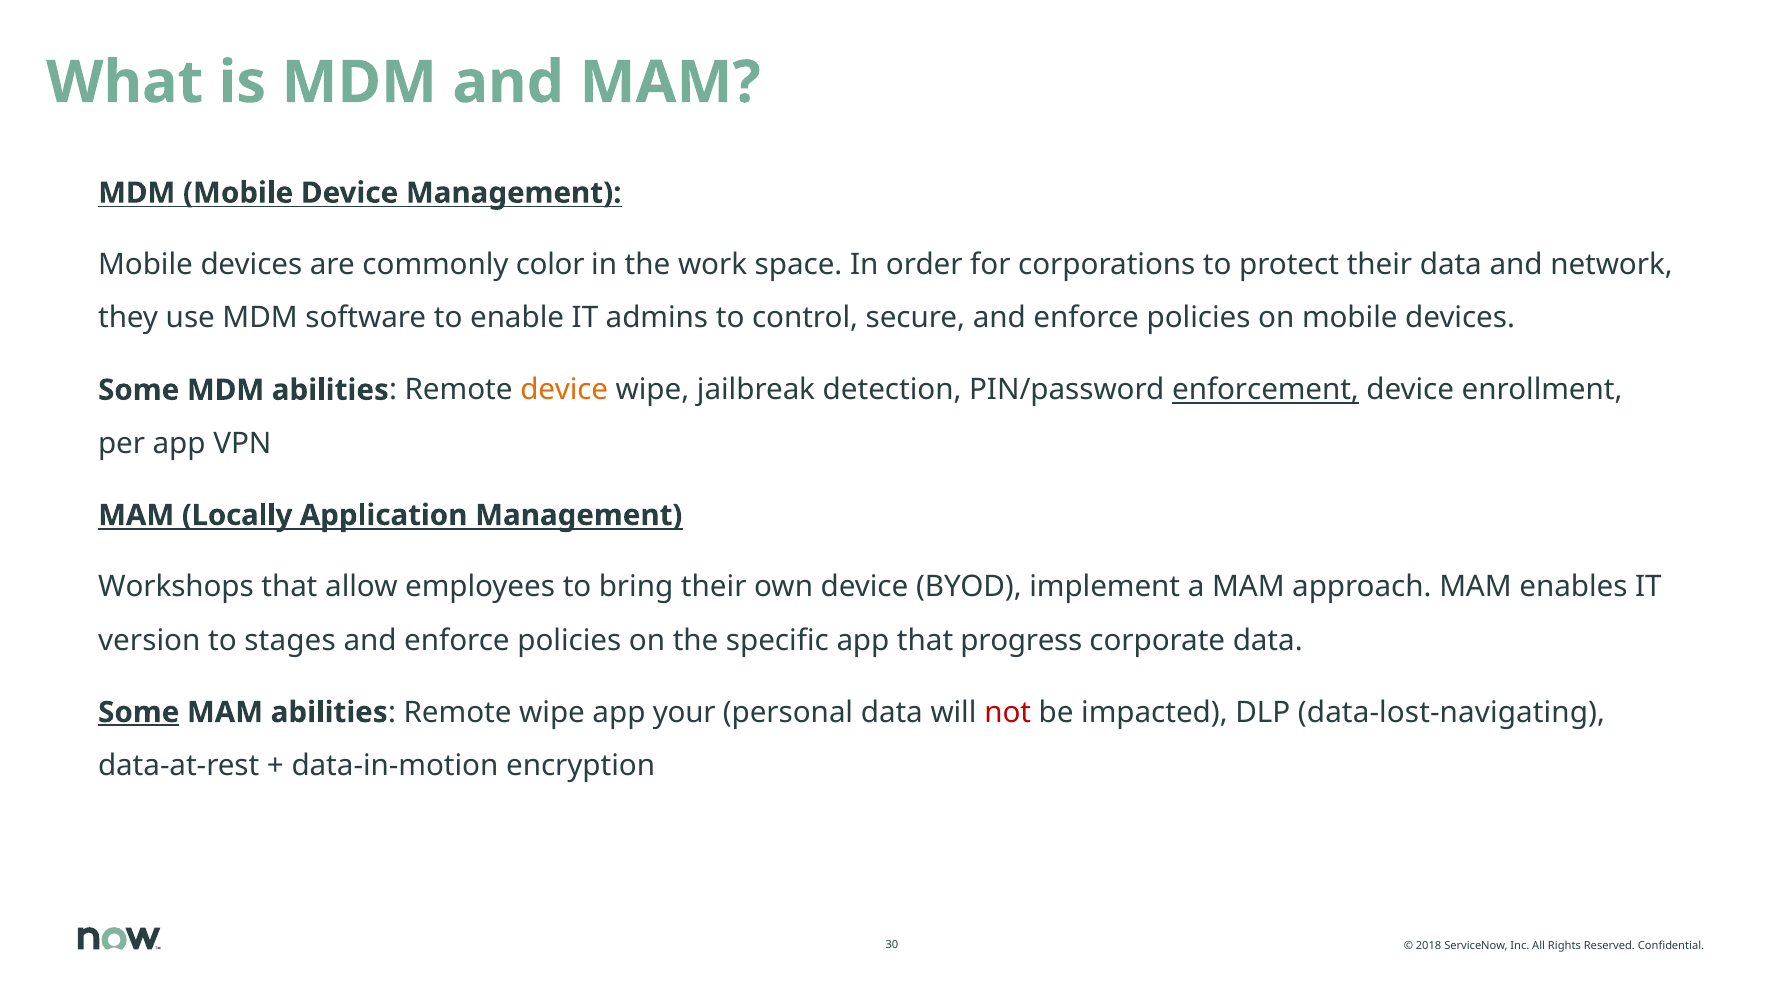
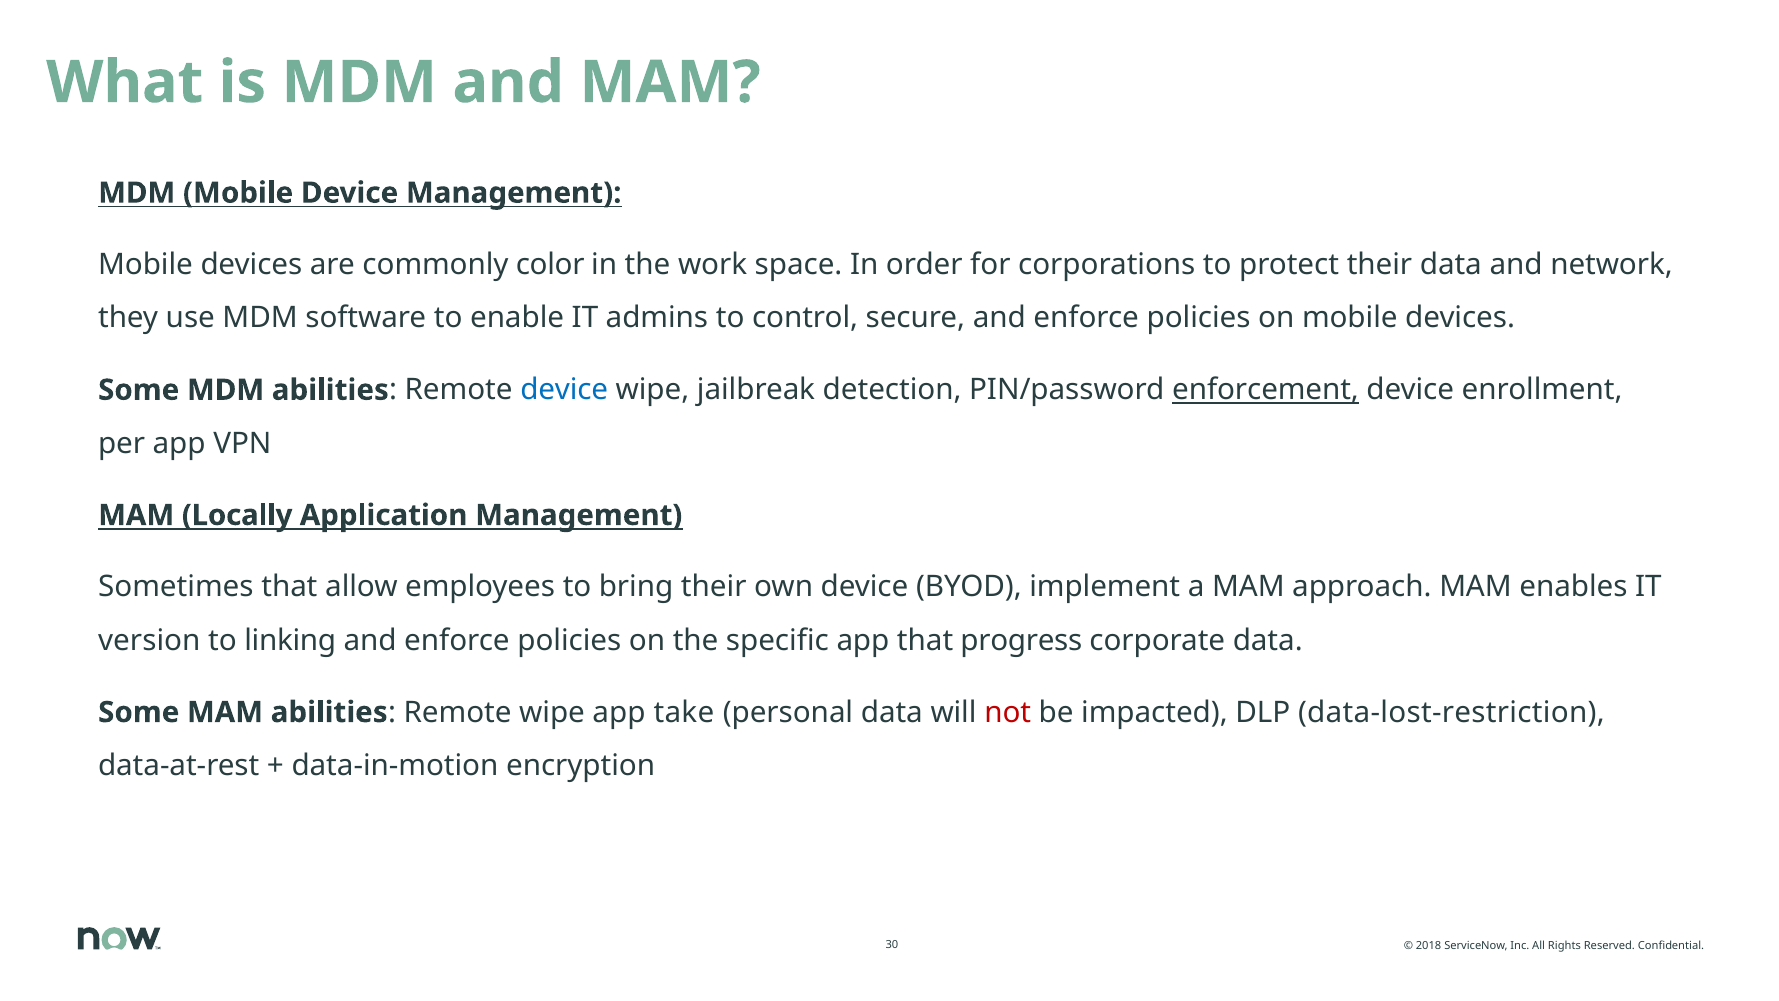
device at (564, 390) colour: orange -> blue
Workshops: Workshops -> Sometimes
stages: stages -> linking
Some at (139, 712) underline: present -> none
your: your -> take
data-lost-navigating: data-lost-navigating -> data-lost-restriction
